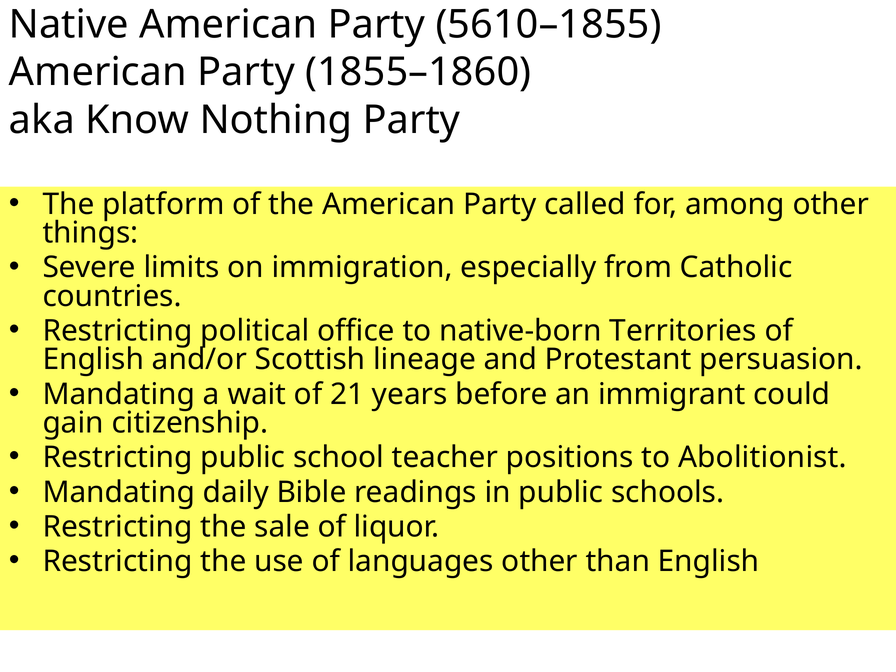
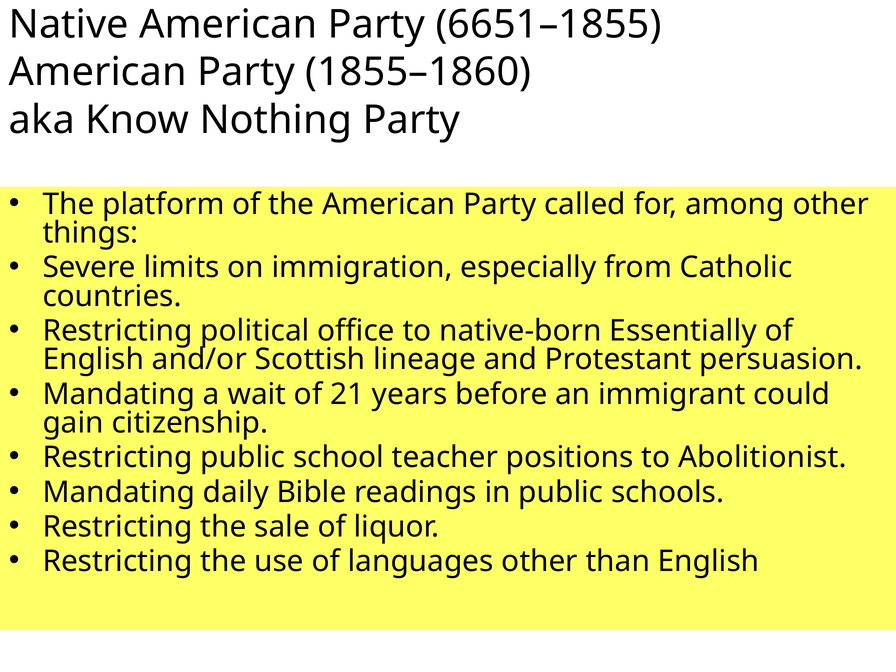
5610–1855: 5610–1855 -> 6651–1855
Territories: Territories -> Essentially
